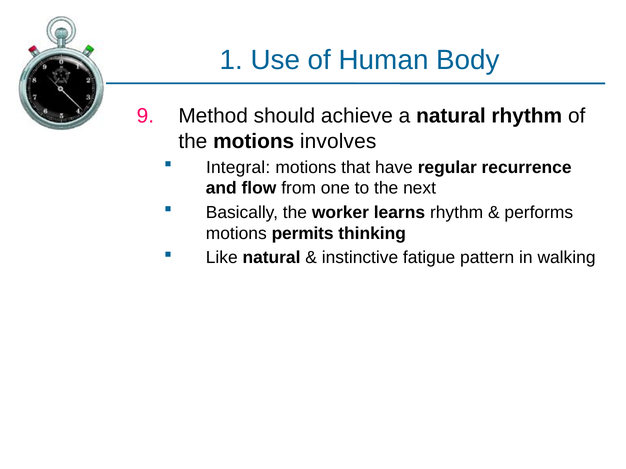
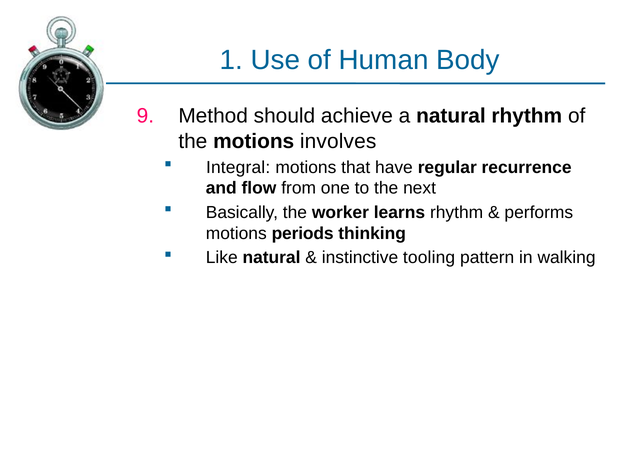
permits: permits -> periods
fatigue: fatigue -> tooling
